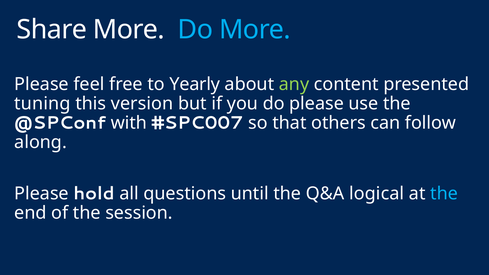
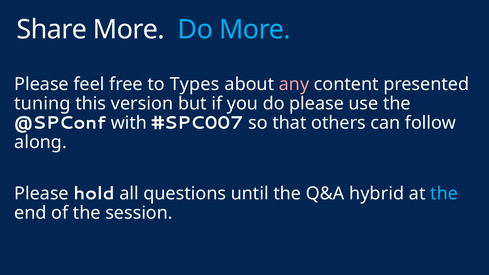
Yearly: Yearly -> Types
any colour: light green -> pink
logical: logical -> hybrid
